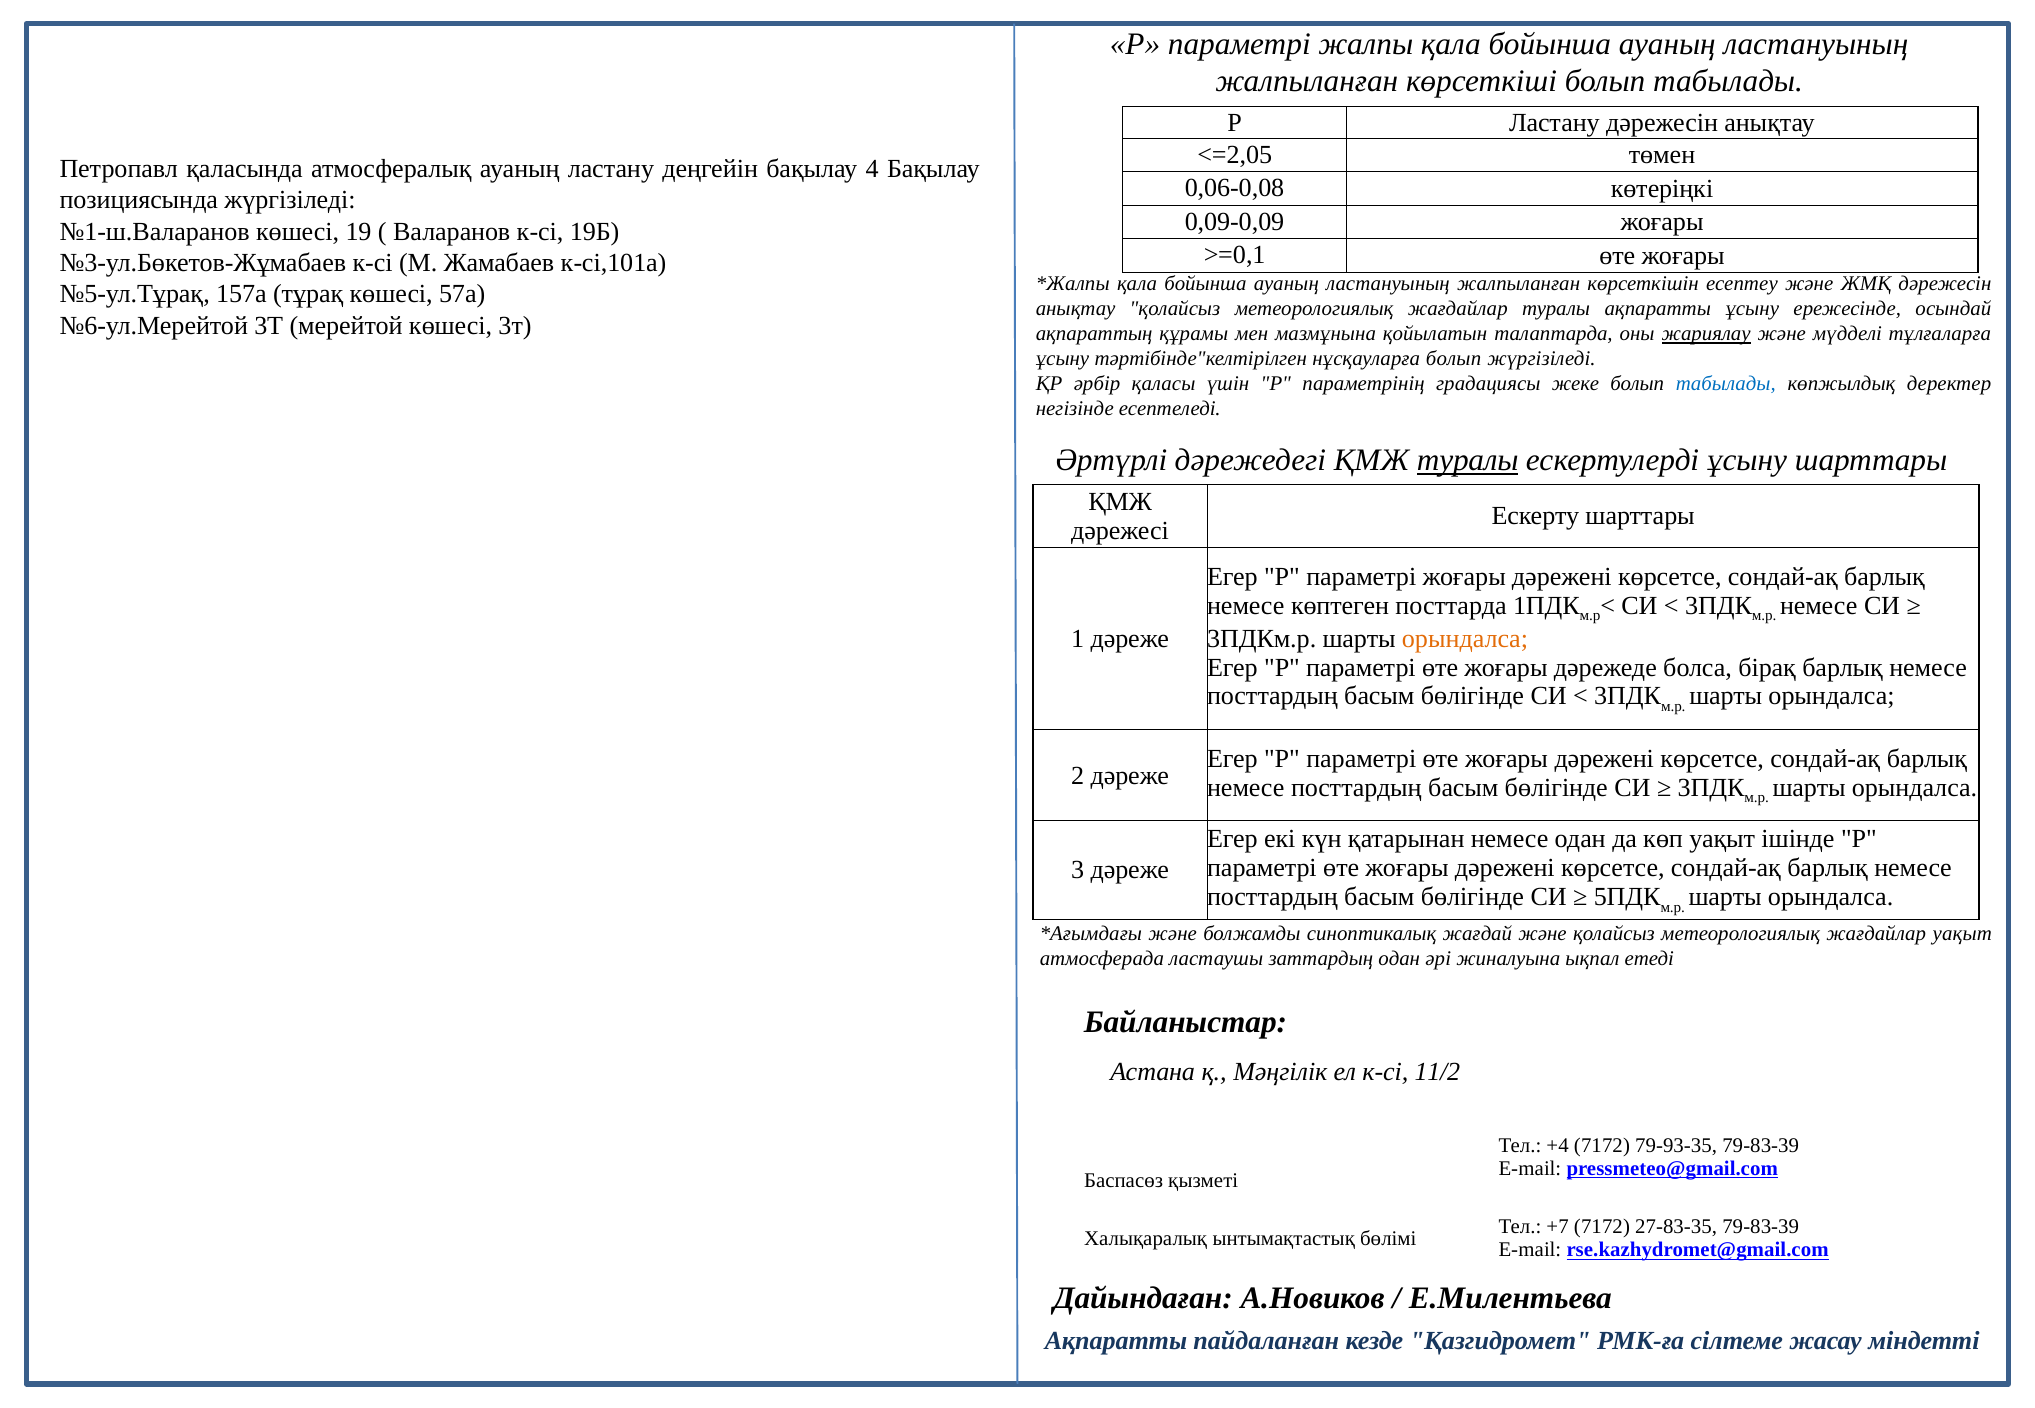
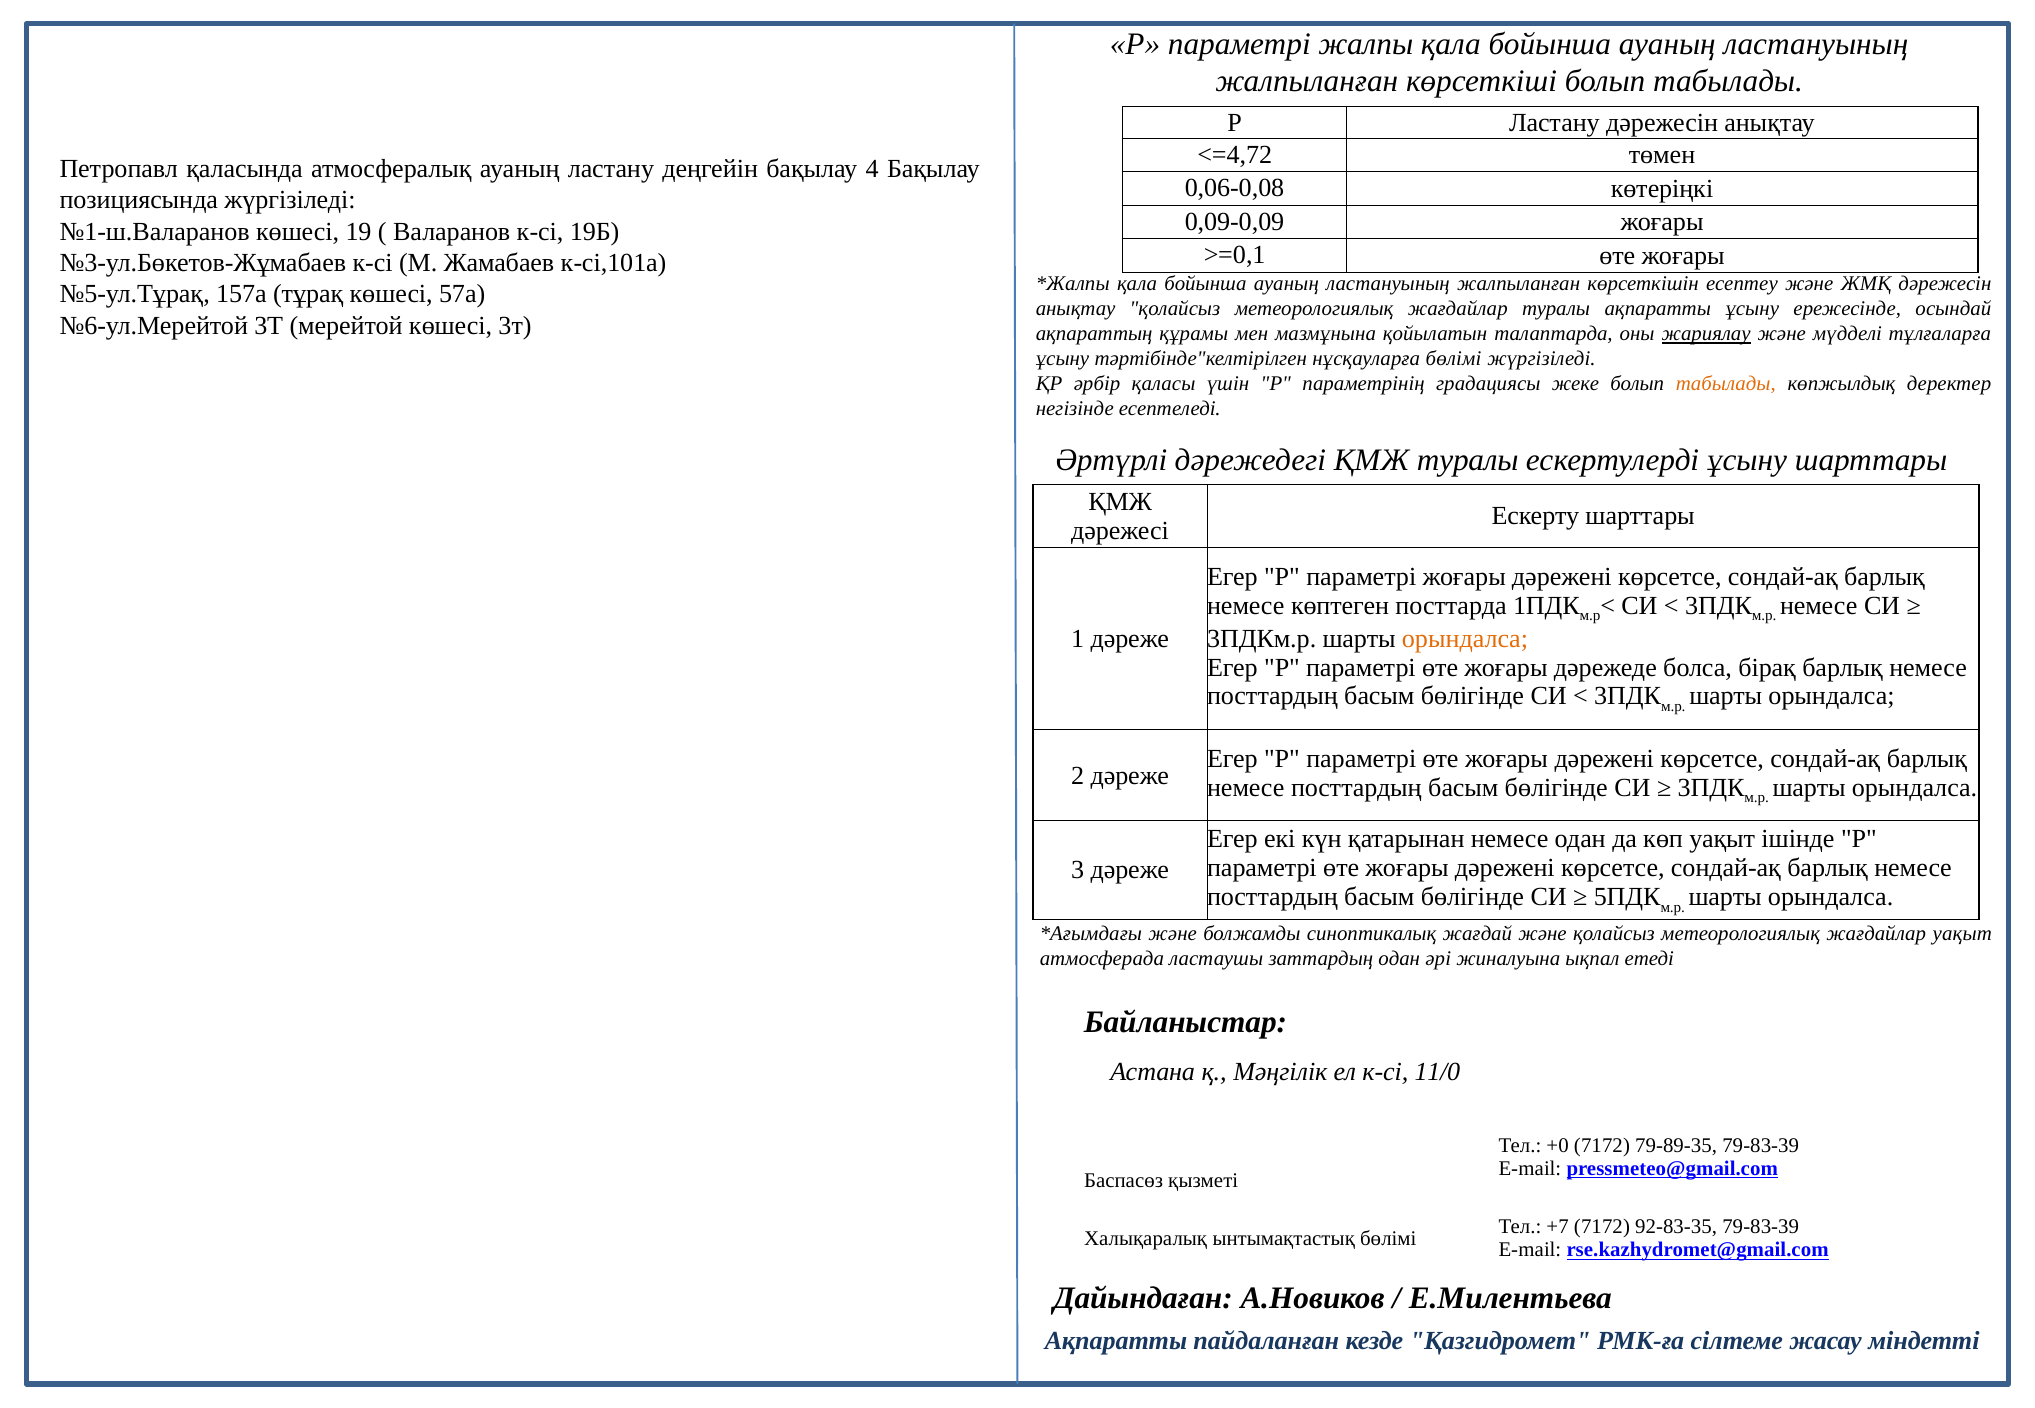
<=2,05: <=2,05 -> <=4,72
нұсқауларға болып: болып -> бөлімі
табылады at (1726, 384) colour: blue -> orange
туралы at (1468, 460) underline: present -> none
11/2: 11/2 -> 11/0
+4: +4 -> +0
79-93-35: 79-93-35 -> 79-89-35
27-83-35: 27-83-35 -> 92-83-35
